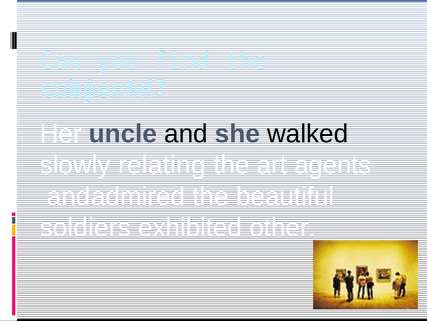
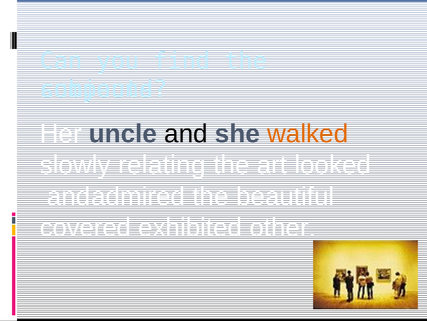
walked colour: black -> orange
agents: agents -> looked
soldiers: soldiers -> covered
